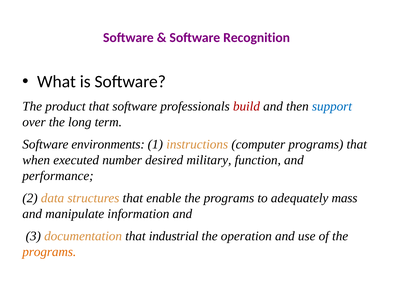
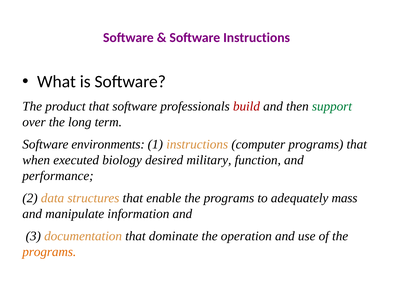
Software Recognition: Recognition -> Instructions
support colour: blue -> green
number: number -> biology
industrial: industrial -> dominate
